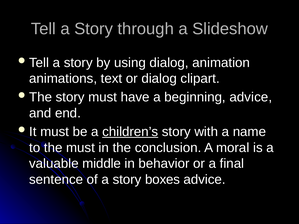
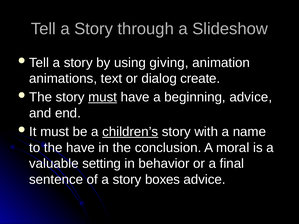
using dialog: dialog -> giving
clipart: clipart -> create
must at (103, 97) underline: none -> present
the must: must -> have
middle: middle -> setting
